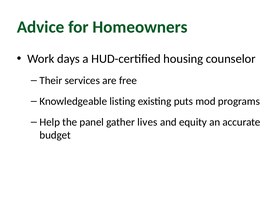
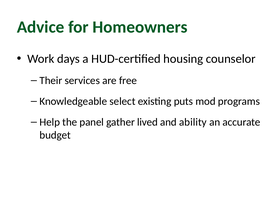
listing: listing -> select
lives: lives -> lived
equity: equity -> ability
